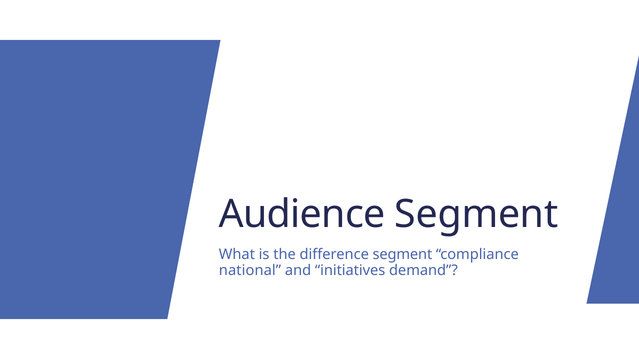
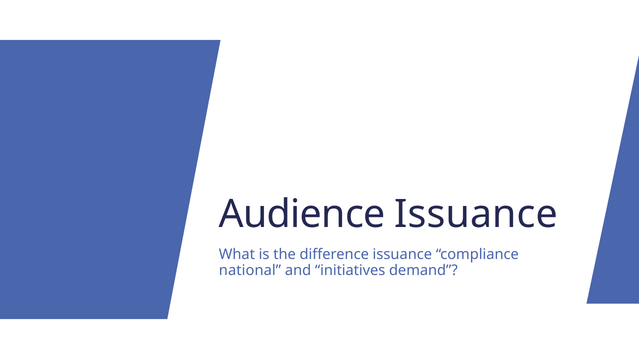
Audience Segment: Segment -> Issuance
difference segment: segment -> issuance
